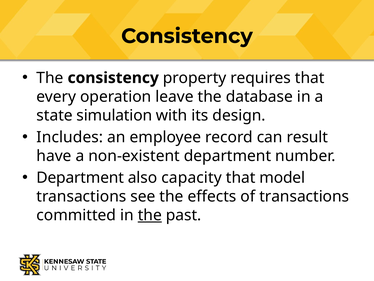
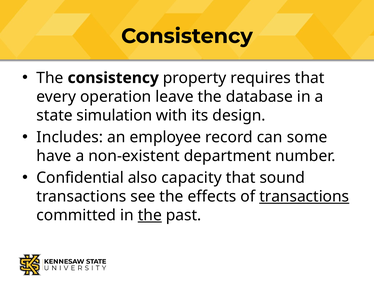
result: result -> some
Department at (80, 178): Department -> Confidential
model: model -> sound
transactions at (304, 196) underline: none -> present
